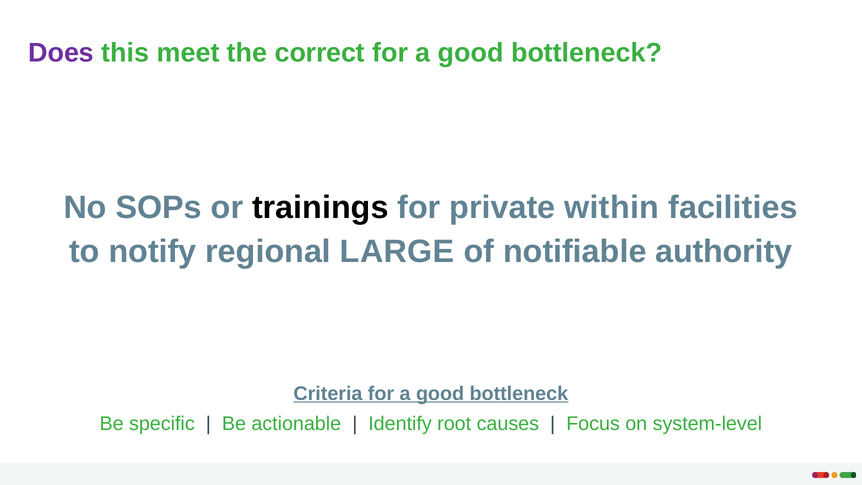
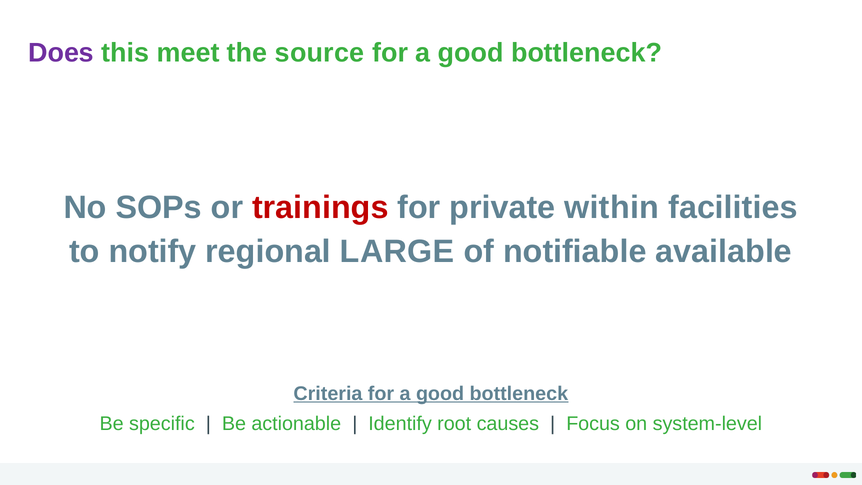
correct: correct -> source
trainings colour: black -> red
authority: authority -> available
